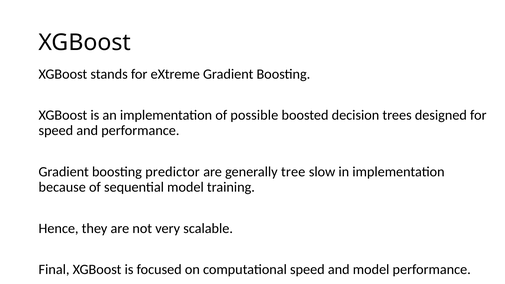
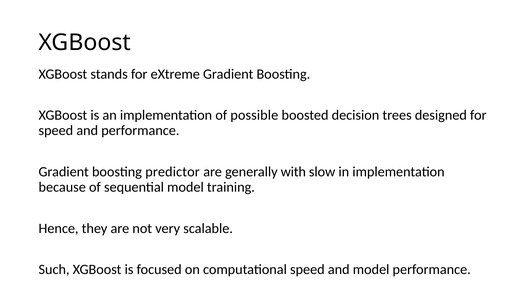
tree: tree -> with
Final: Final -> Such
